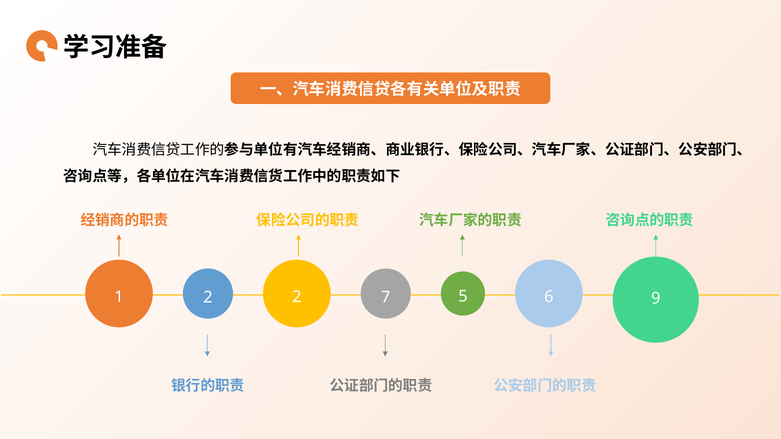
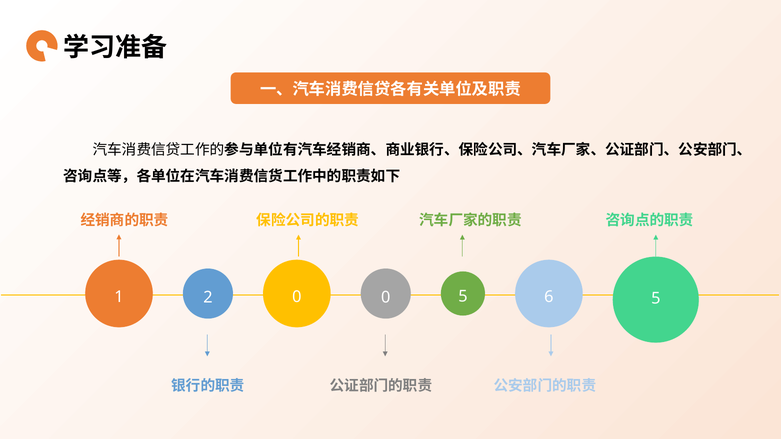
1 2: 2 -> 0
6 9: 9 -> 5
2 7: 7 -> 0
